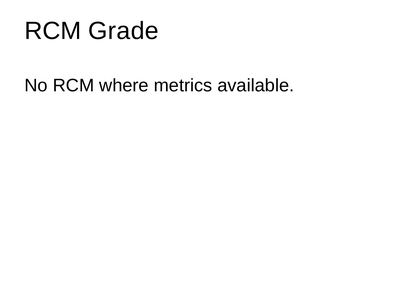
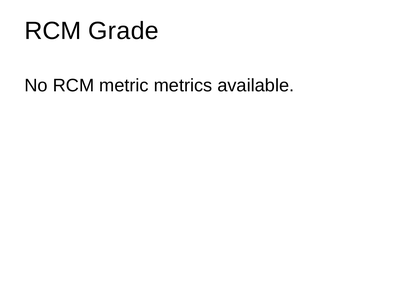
where: where -> metric
